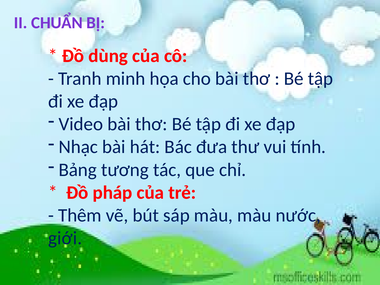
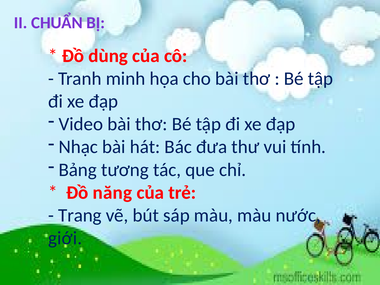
pháp: pháp -> năng
Thêm: Thêm -> Trang
